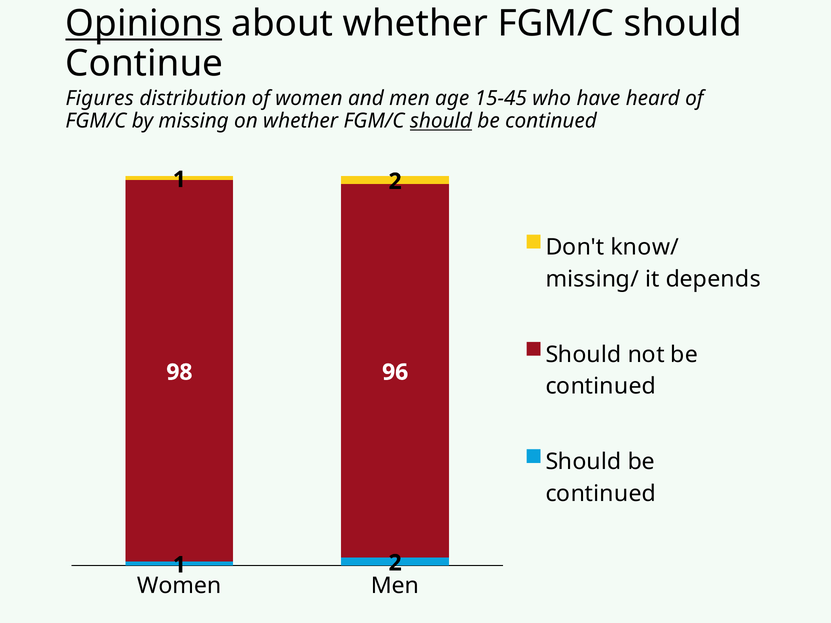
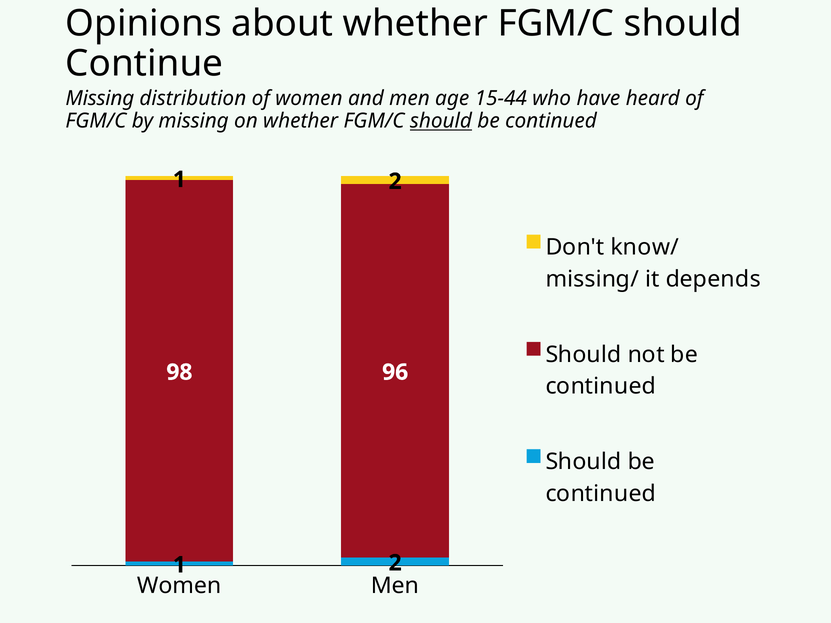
Opinions underline: present -> none
Figures at (100, 99): Figures -> Missing
15-45: 15-45 -> 15-44
